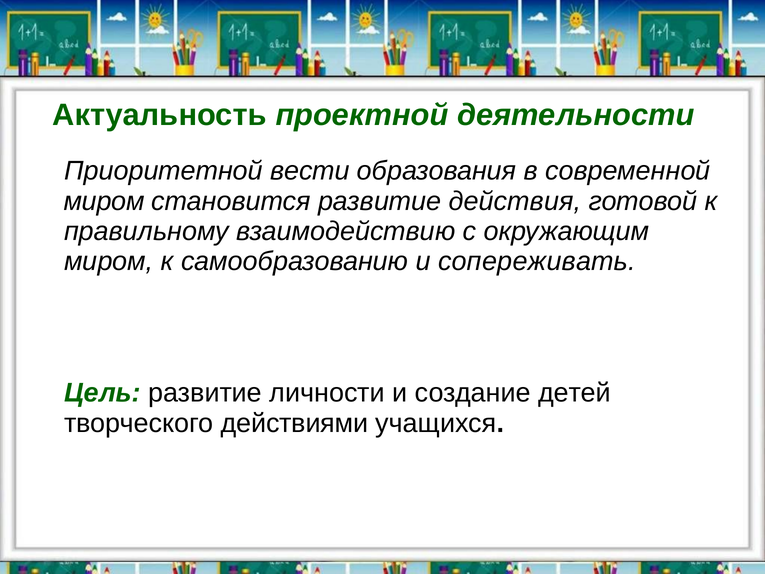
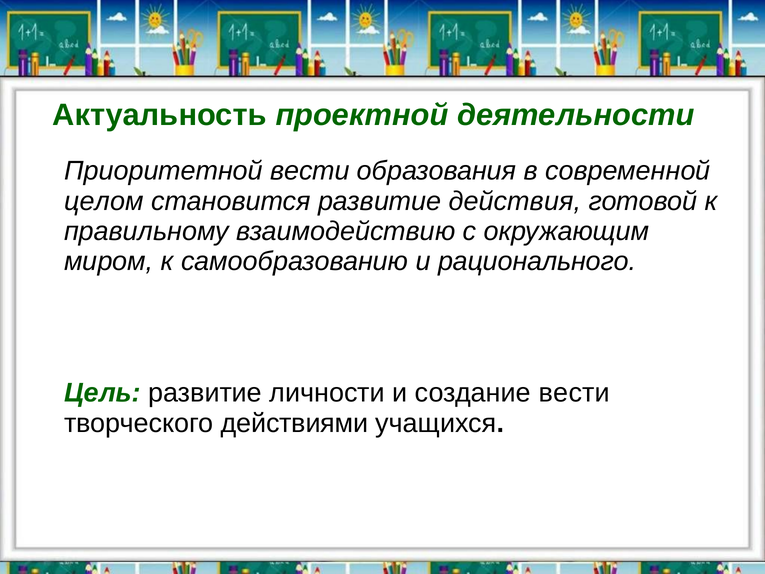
миром at (104, 201): миром -> целом
сопереживать: сопереживать -> рационального
создание детей: детей -> вести
